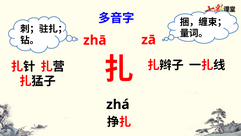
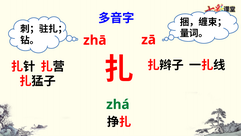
zhá colour: black -> green
